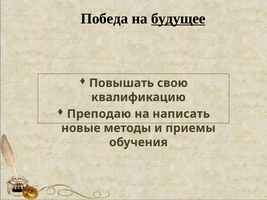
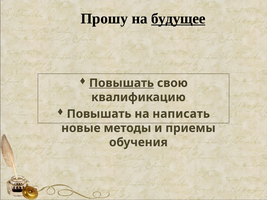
Победа: Победа -> Прошу
Повышать at (122, 83) underline: none -> present
Преподаю at (99, 114): Преподаю -> Повышать
